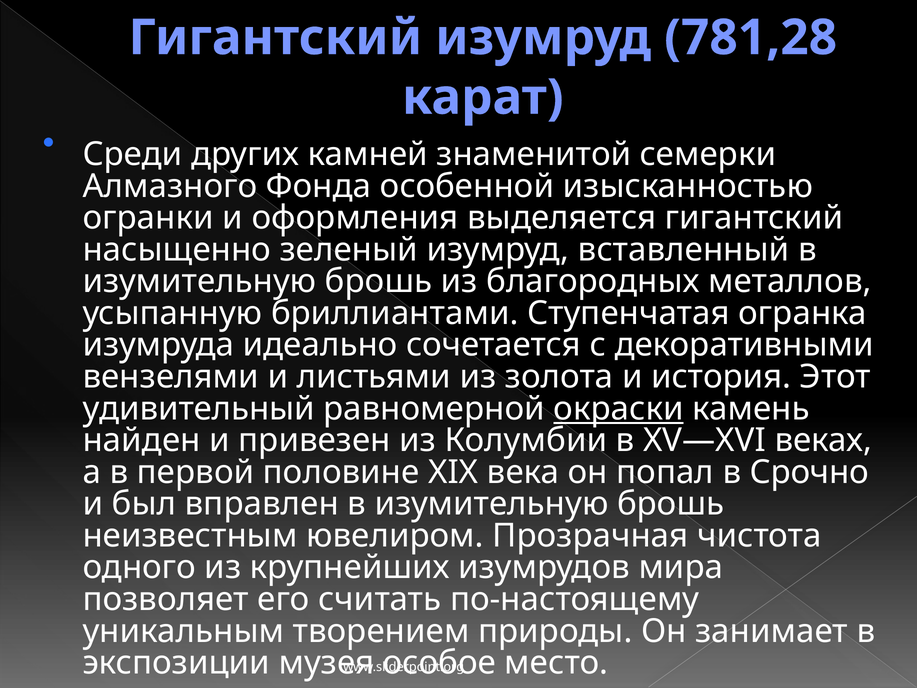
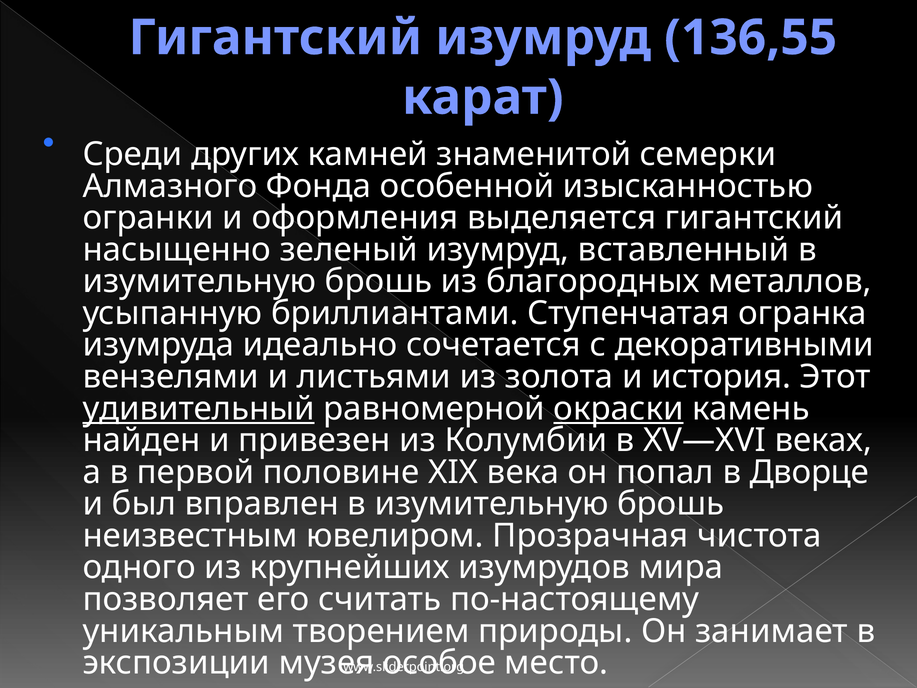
781,28: 781,28 -> 136,55
удивительный underline: none -> present
Срочно: Срочно -> Дворце
